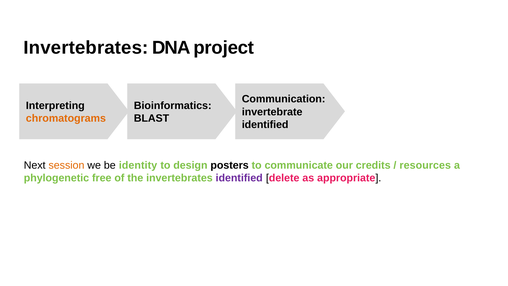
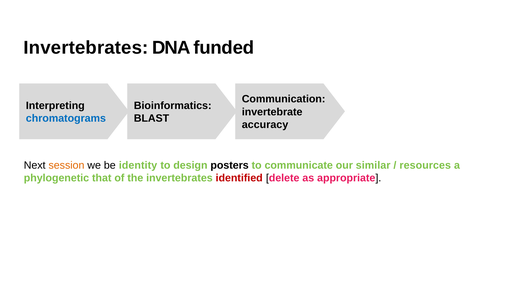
project: project -> funded
chromatograms colour: orange -> blue
identified at (265, 124): identified -> accuracy
credits: credits -> similar
free: free -> that
identified at (239, 178) colour: purple -> red
